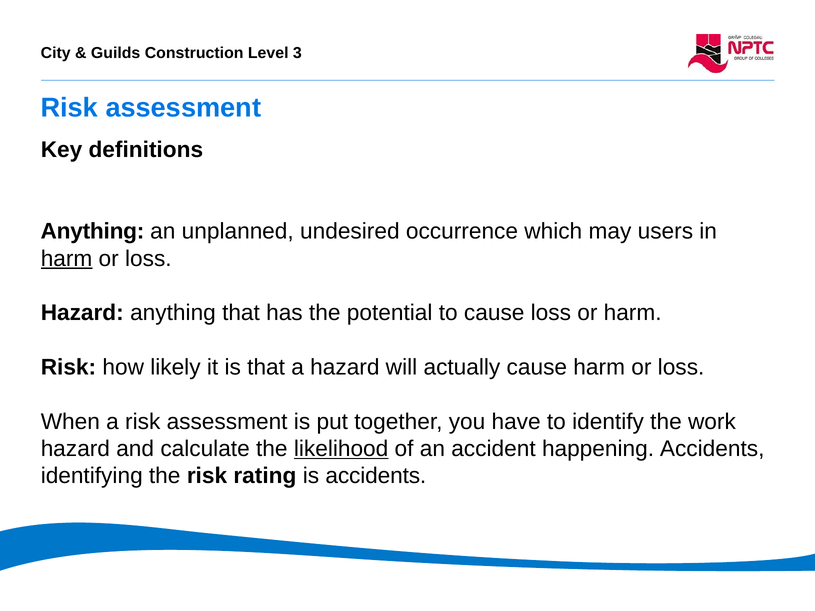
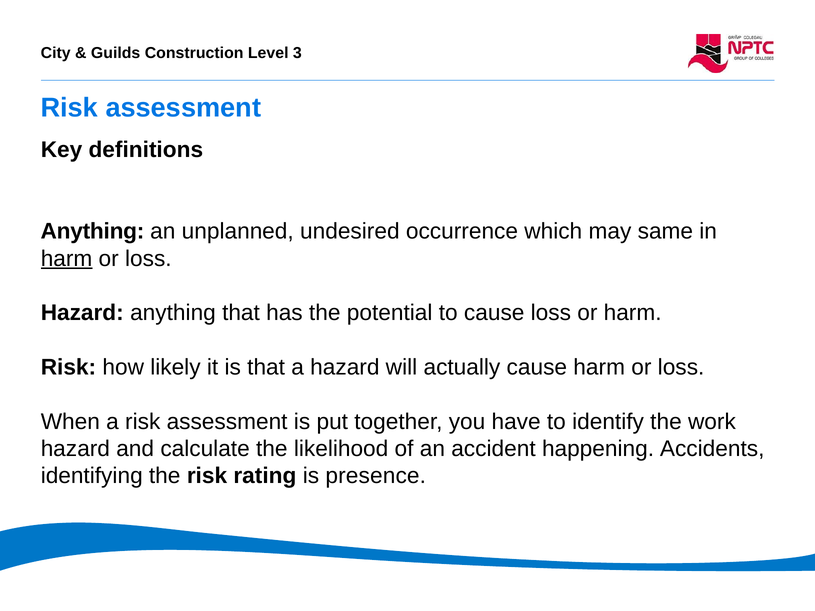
users: users -> same
likelihood underline: present -> none
is accidents: accidents -> presence
